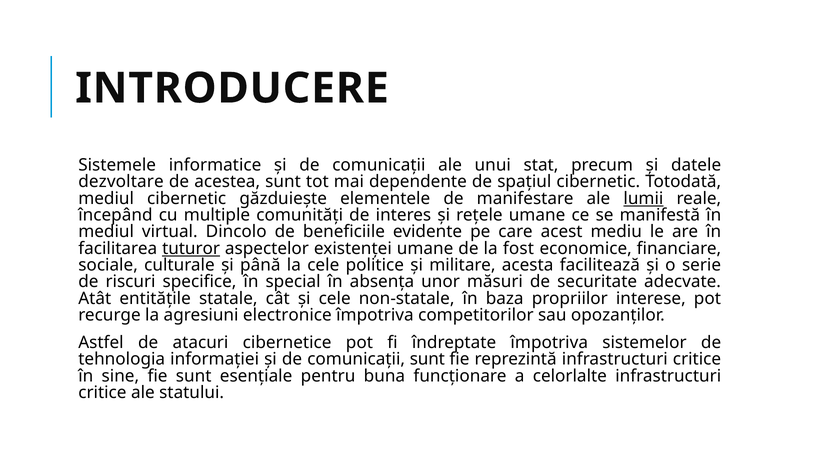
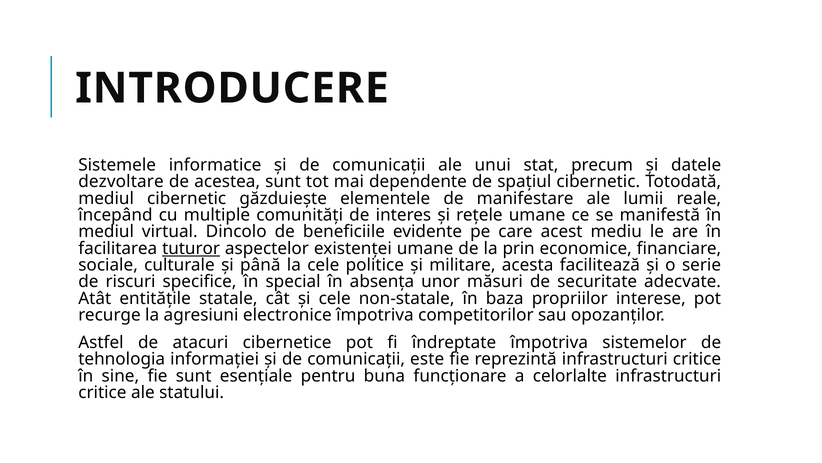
lumii underline: present -> none
fost: fost -> prin
comunicații sunt: sunt -> este
